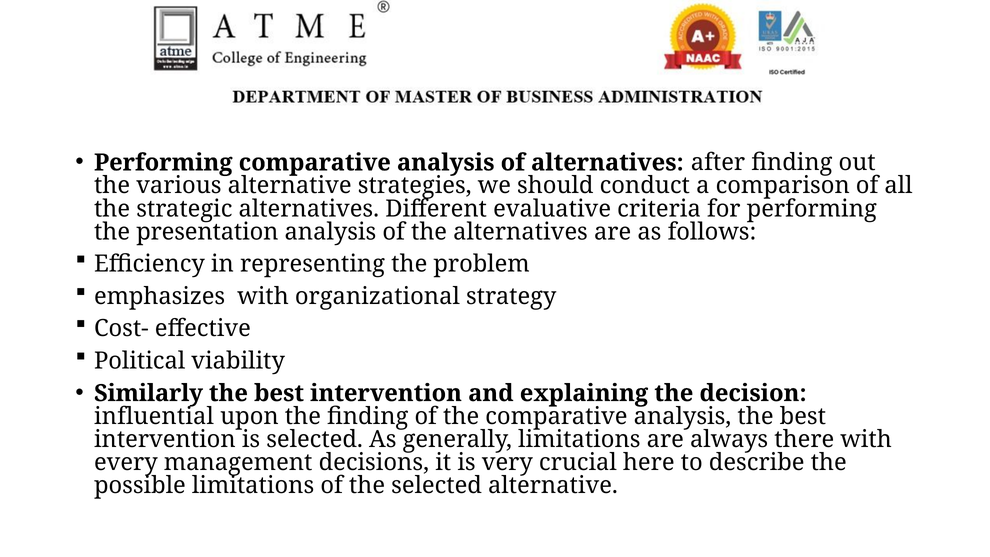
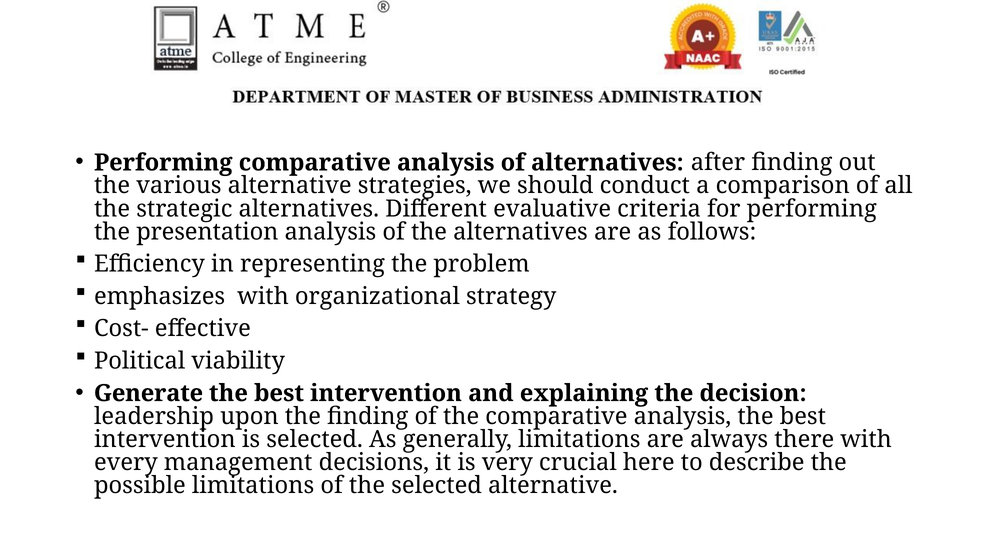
Similarly: Similarly -> Generate
influential: influential -> leadership
